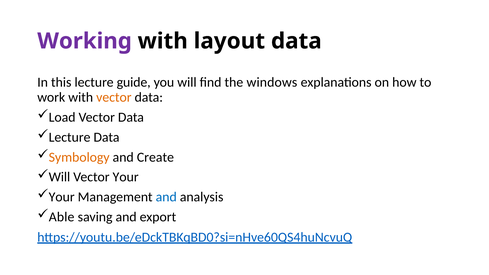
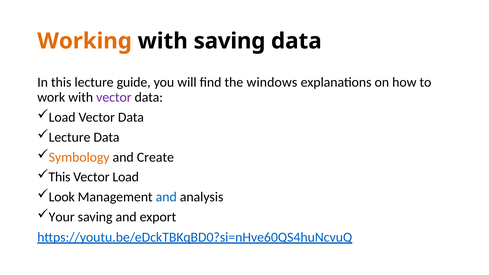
Working colour: purple -> orange
with layout: layout -> saving
vector at (114, 97) colour: orange -> purple
Will at (59, 177): Will -> This
Vector Your: Your -> Load
Your at (62, 197): Your -> Look
Able: Able -> Your
